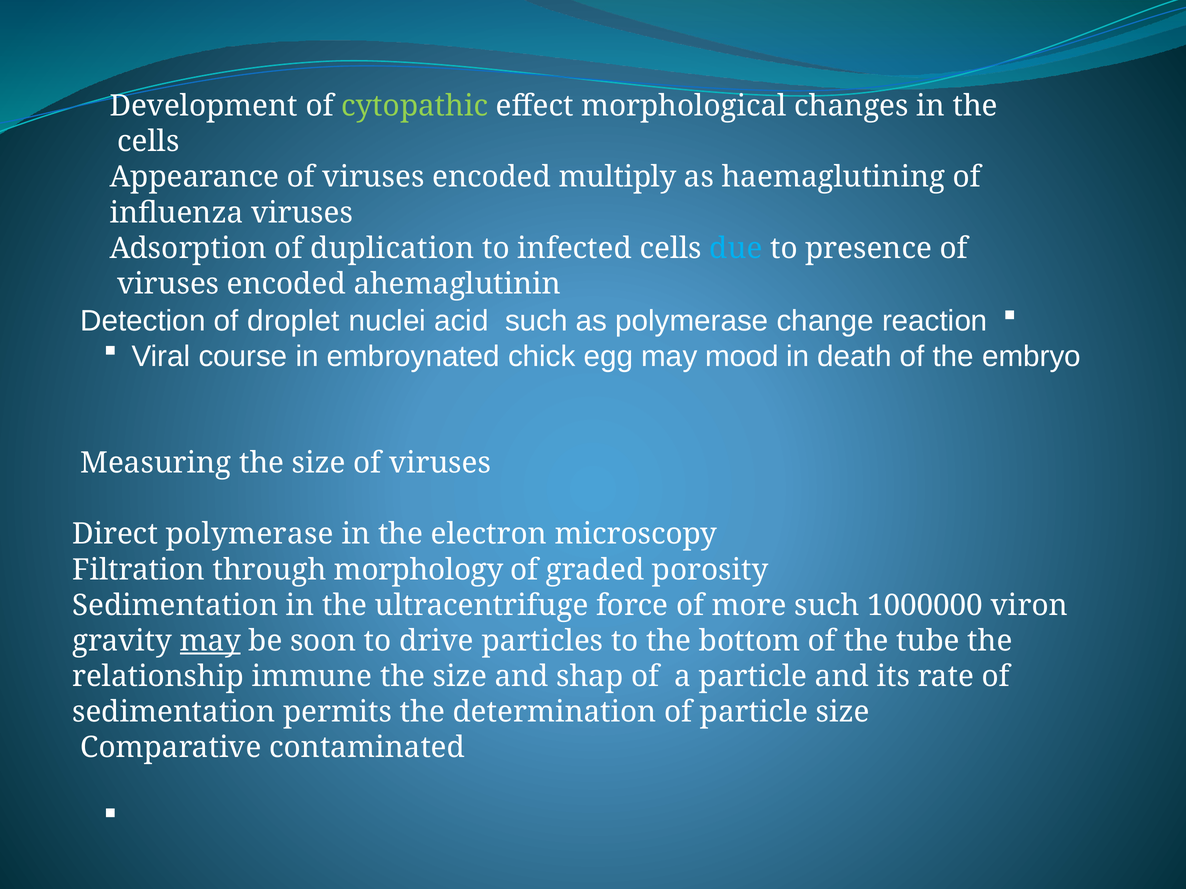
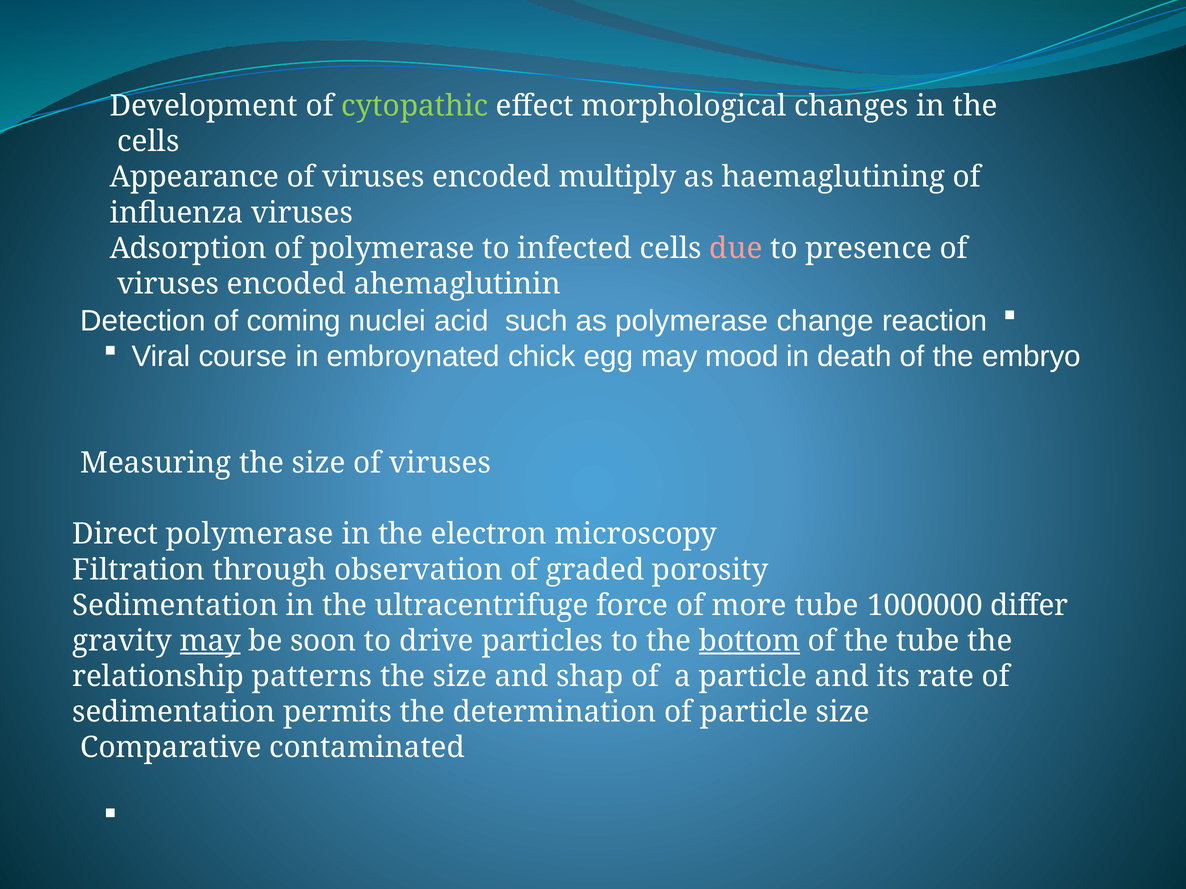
of duplication: duplication -> polymerase
due colour: light blue -> pink
droplet: droplet -> coming
morphology: morphology -> observation
more such: such -> tube
viron: viron -> differ
bottom underline: none -> present
immune: immune -> patterns
